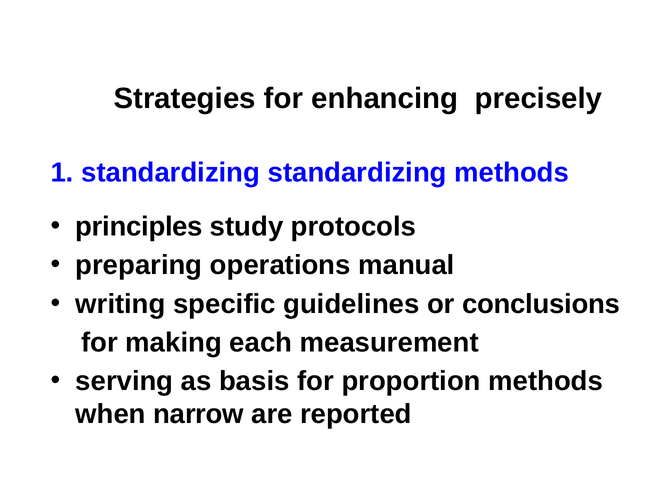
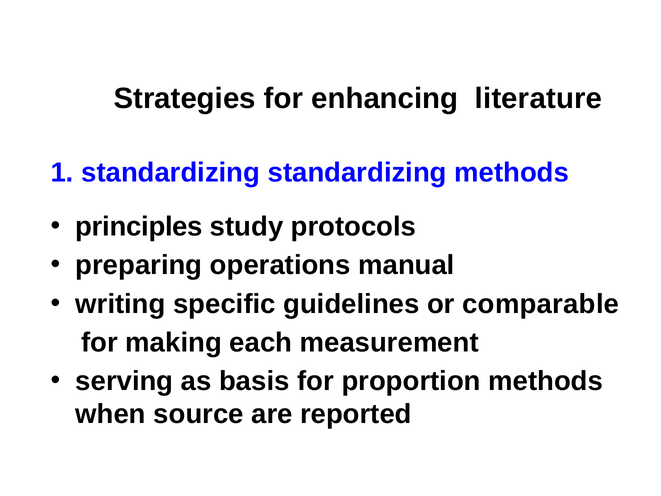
precisely: precisely -> literature
conclusions: conclusions -> comparable
narrow: narrow -> source
